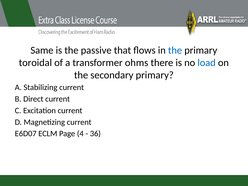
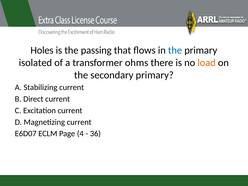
Same: Same -> Holes
passive: passive -> passing
toroidal: toroidal -> isolated
load colour: blue -> orange
